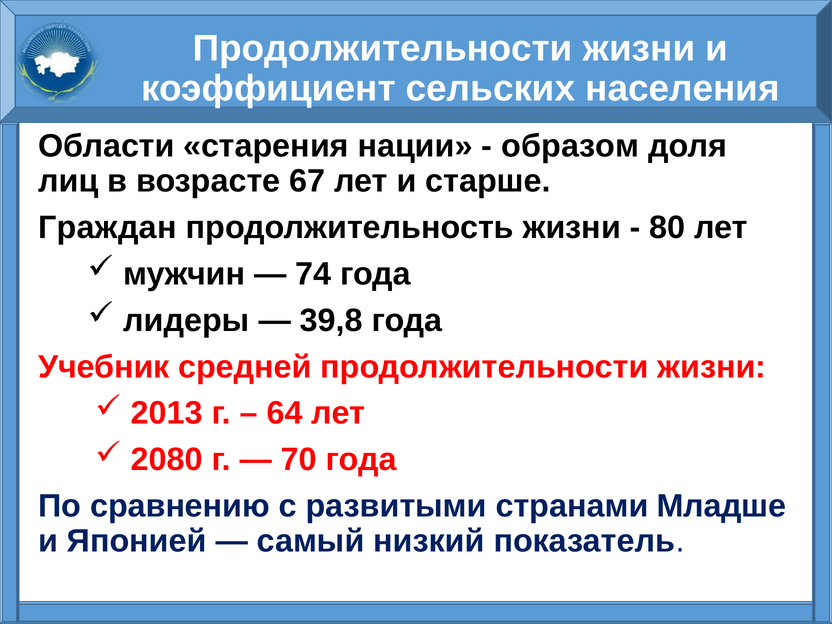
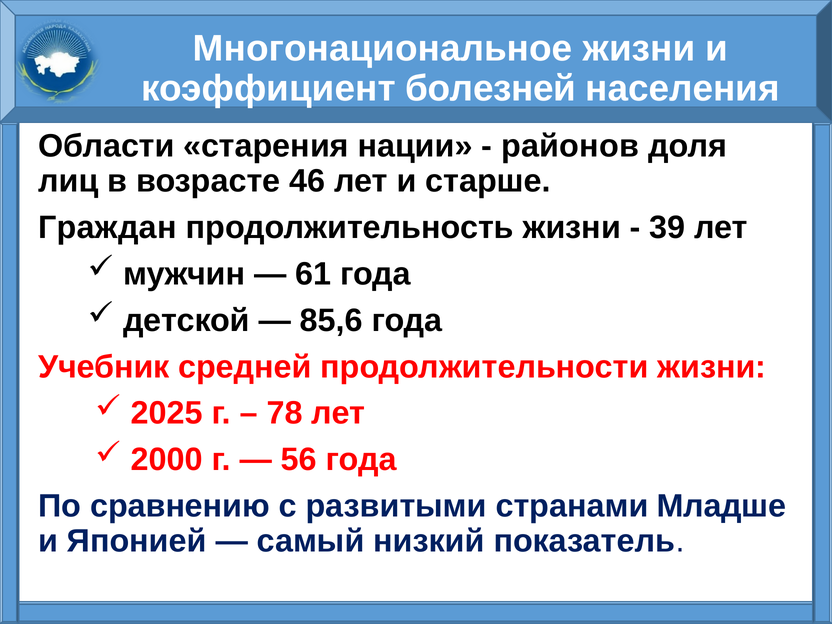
Продолжительности at (383, 49): Продолжительности -> Многонациональное
сельских: сельских -> болезней
образом: образом -> районов
67: 67 -> 46
80: 80 -> 39
74: 74 -> 61
лидеры: лидеры -> детской
39,8: 39,8 -> 85,6
2013: 2013 -> 2025
64: 64 -> 78
2080: 2080 -> 2000
70: 70 -> 56
